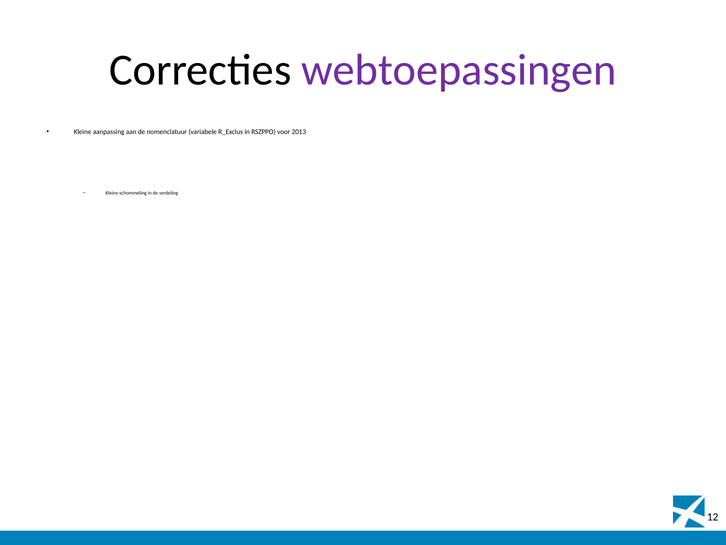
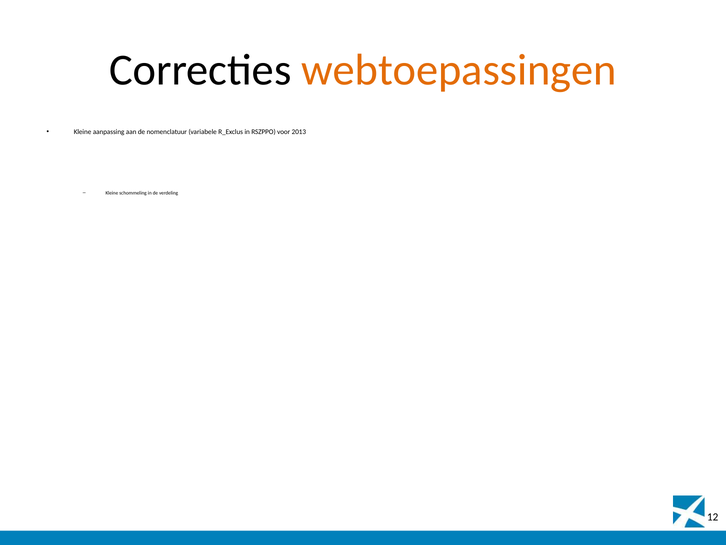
webtoepassingen colour: purple -> orange
